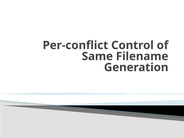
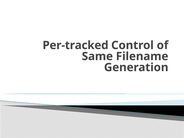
Per-conflict: Per-conflict -> Per-tracked
